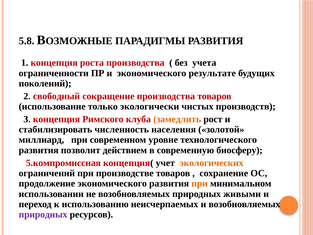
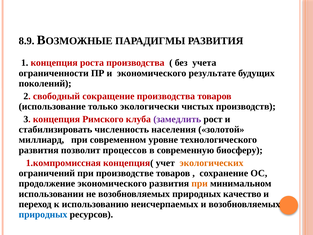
5.8: 5.8 -> 8.9
замедлить colour: orange -> purple
действием: действием -> процессов
5.компромиссная: 5.компромиссная -> 1.компромиссная
живыми: живыми -> качество
природных at (43, 214) colour: purple -> blue
